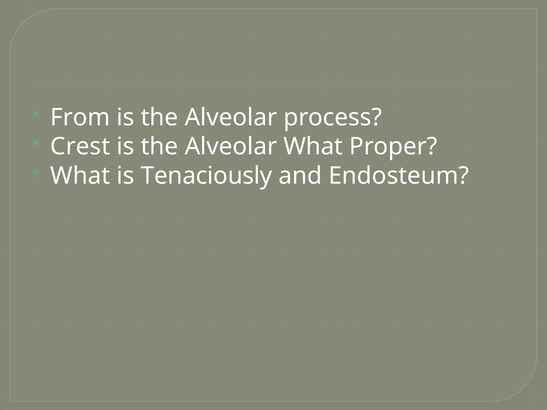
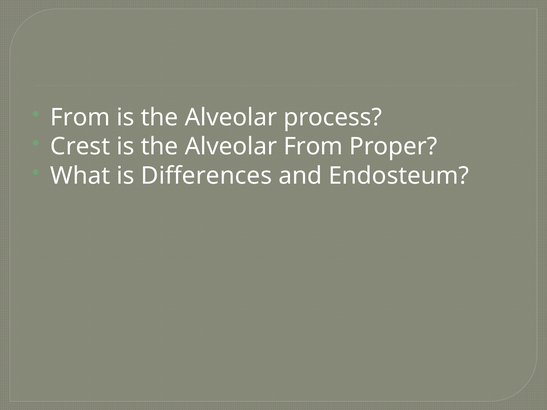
Alveolar What: What -> From
Tenaciously: Tenaciously -> Differences
